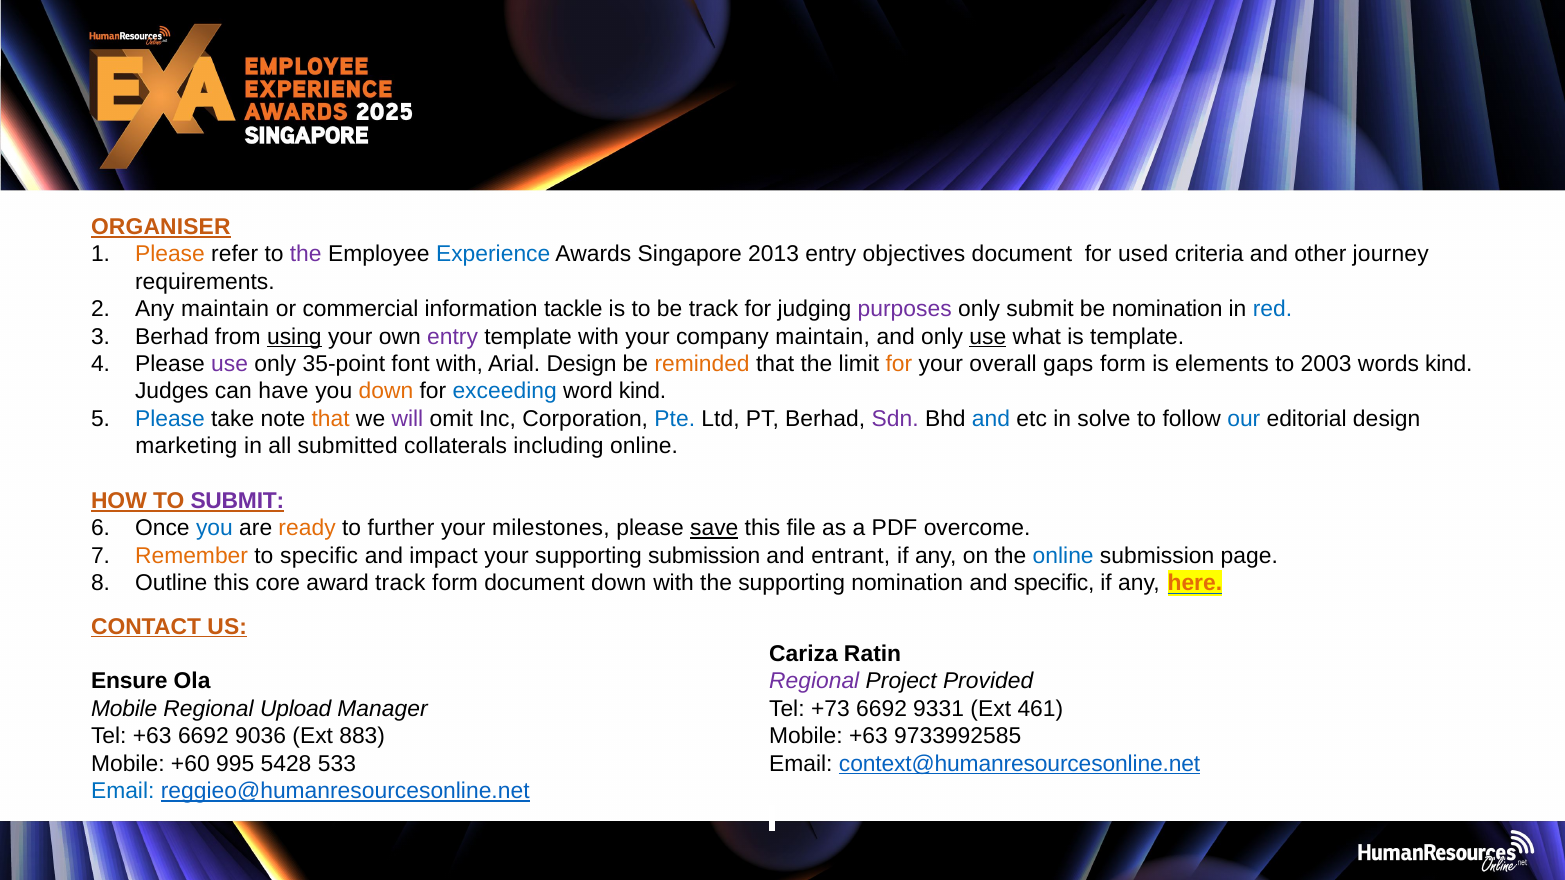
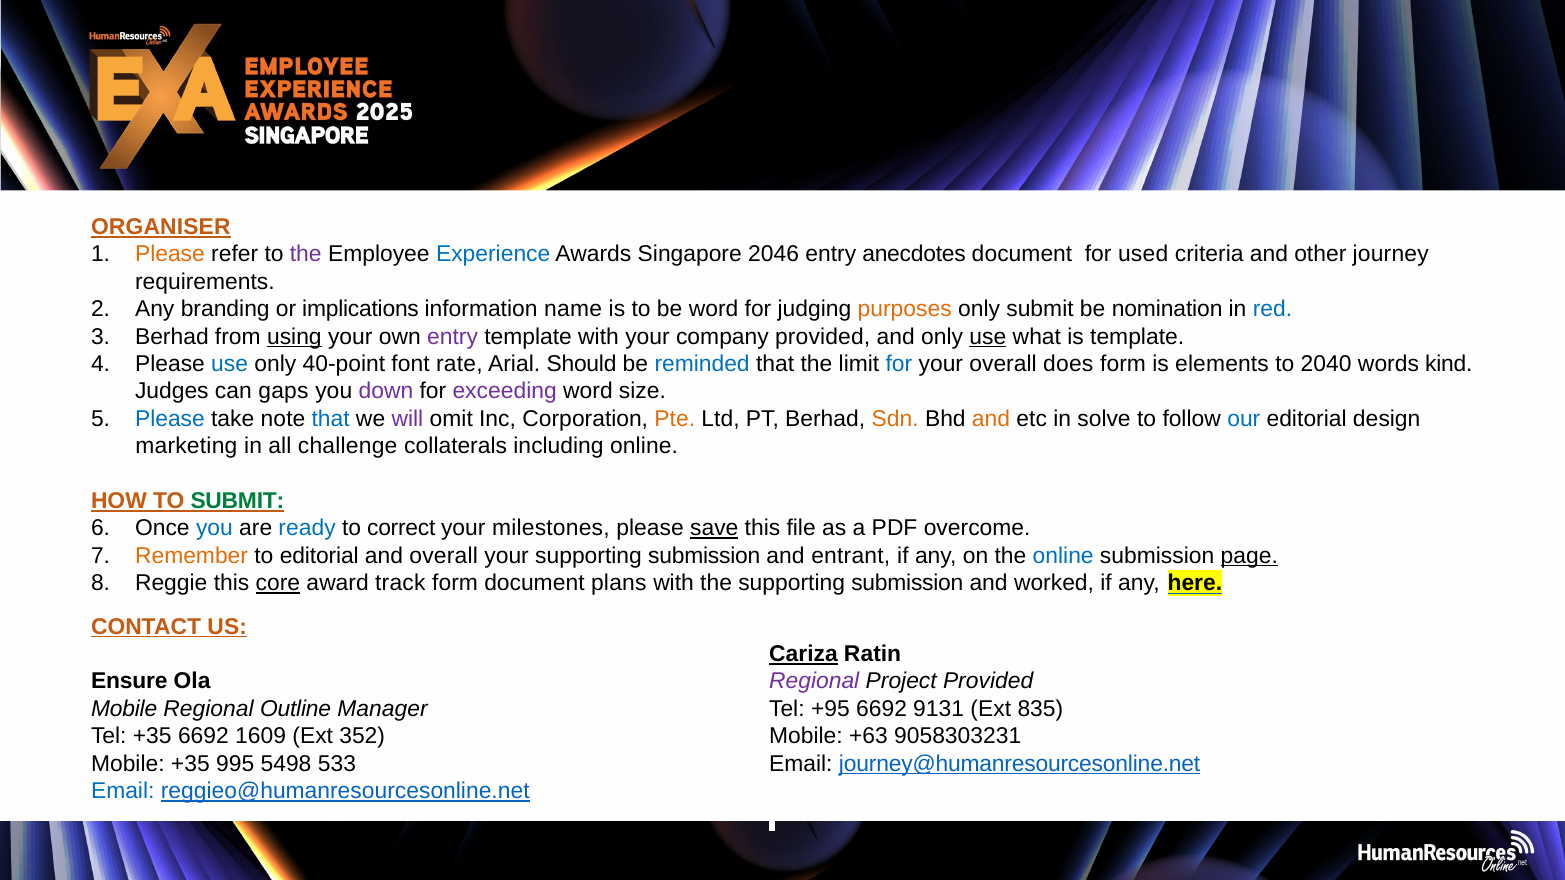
2013: 2013 -> 2046
objectives: objectives -> anecdotes
Any maintain: maintain -> branding
commercial: commercial -> implications
tackle: tackle -> name
be track: track -> word
purposes colour: purple -> orange
company maintain: maintain -> provided
use at (230, 364) colour: purple -> blue
35-point: 35-point -> 40-point
font with: with -> rate
Arial Design: Design -> Should
reminded colour: orange -> blue
for at (899, 364) colour: orange -> blue
gaps: gaps -> does
2003: 2003 -> 2040
have: have -> gaps
down at (386, 391) colour: orange -> purple
exceeding colour: blue -> purple
word kind: kind -> size
that at (331, 419) colour: orange -> blue
Pte colour: blue -> orange
Sdn colour: purple -> orange
and at (991, 419) colour: blue -> orange
submitted: submitted -> challenge
SUBMIT at (237, 501) colour: purple -> green
ready colour: orange -> blue
further: further -> correct
to specific: specific -> editorial
and impact: impact -> overall
page underline: none -> present
Outline: Outline -> Reggie
core underline: none -> present
document down: down -> plans
the supporting nomination: nomination -> submission
and specific: specific -> worked
here colour: orange -> black
Cariza underline: none -> present
Upload: Upload -> Outline
+73: +73 -> +95
9331: 9331 -> 9131
461: 461 -> 835
Tel +63: +63 -> +35
9036: 9036 -> 1609
883: 883 -> 352
9733992585: 9733992585 -> 9058303231
Mobile +60: +60 -> +35
5428: 5428 -> 5498
context@humanresourcesonline.net: context@humanresourcesonline.net -> journey@humanresourcesonline.net
